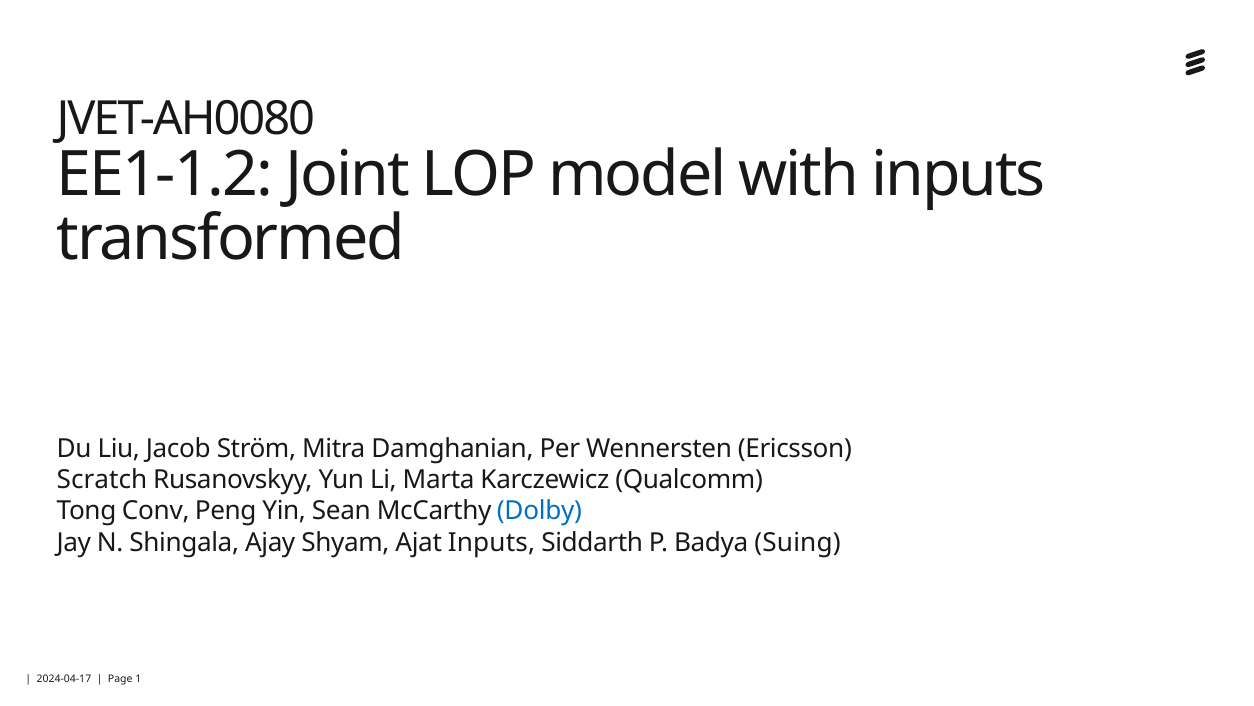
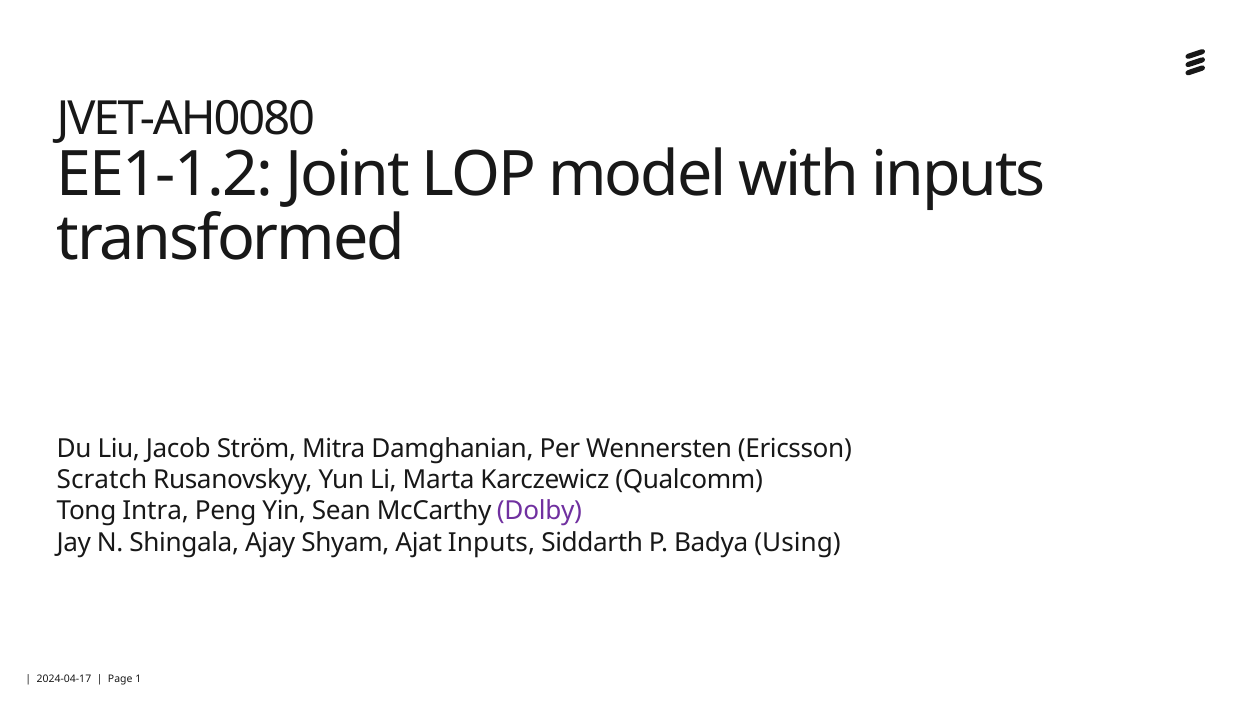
Conv: Conv -> Intra
Dolby colour: blue -> purple
Suing: Suing -> Using
